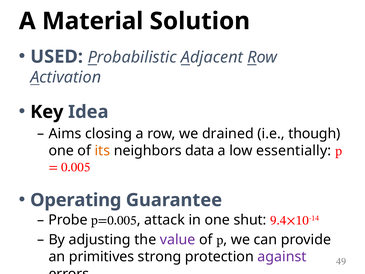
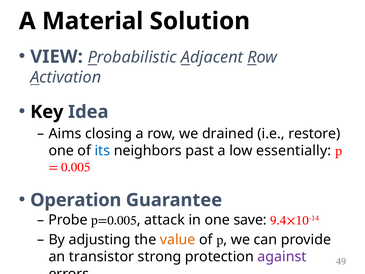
USED: USED -> VIEW
though: though -> restore
its colour: orange -> blue
data: data -> past
Operating: Operating -> Operation
shut: shut -> save
value colour: purple -> orange
primitives: primitives -> transistor
